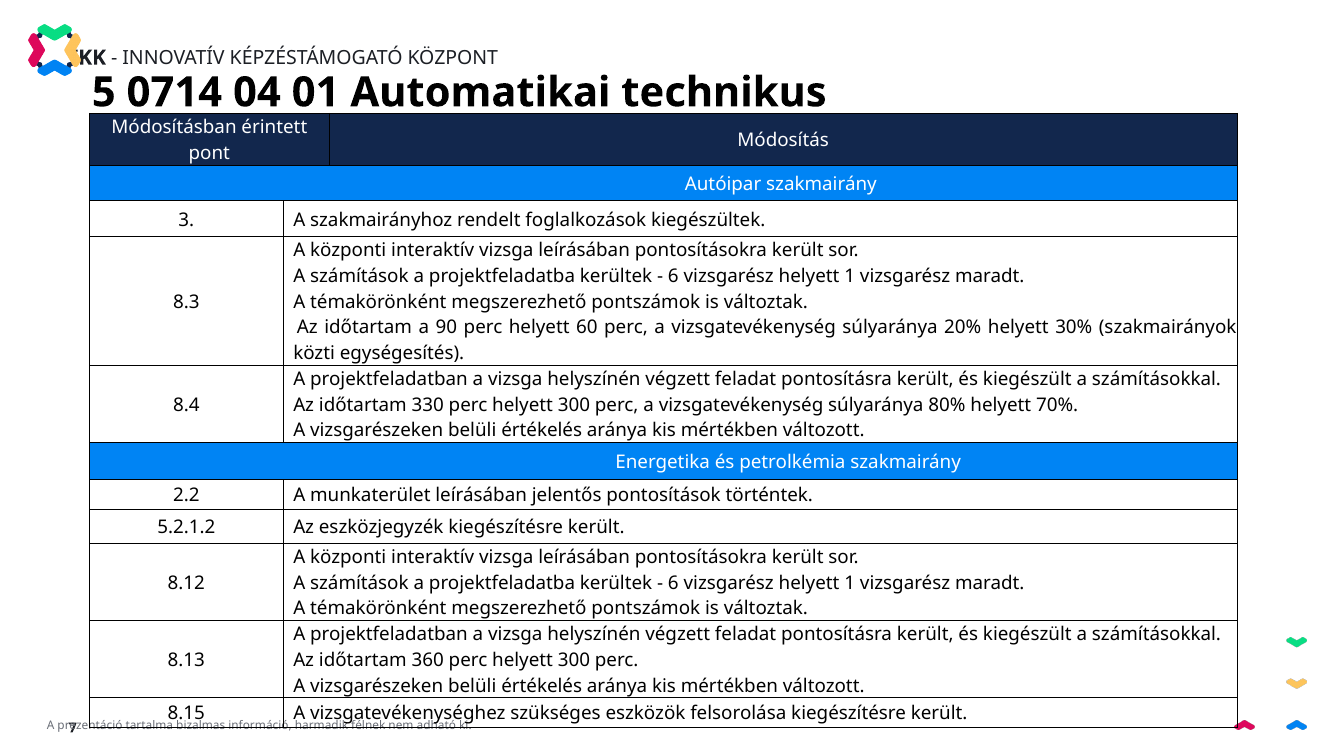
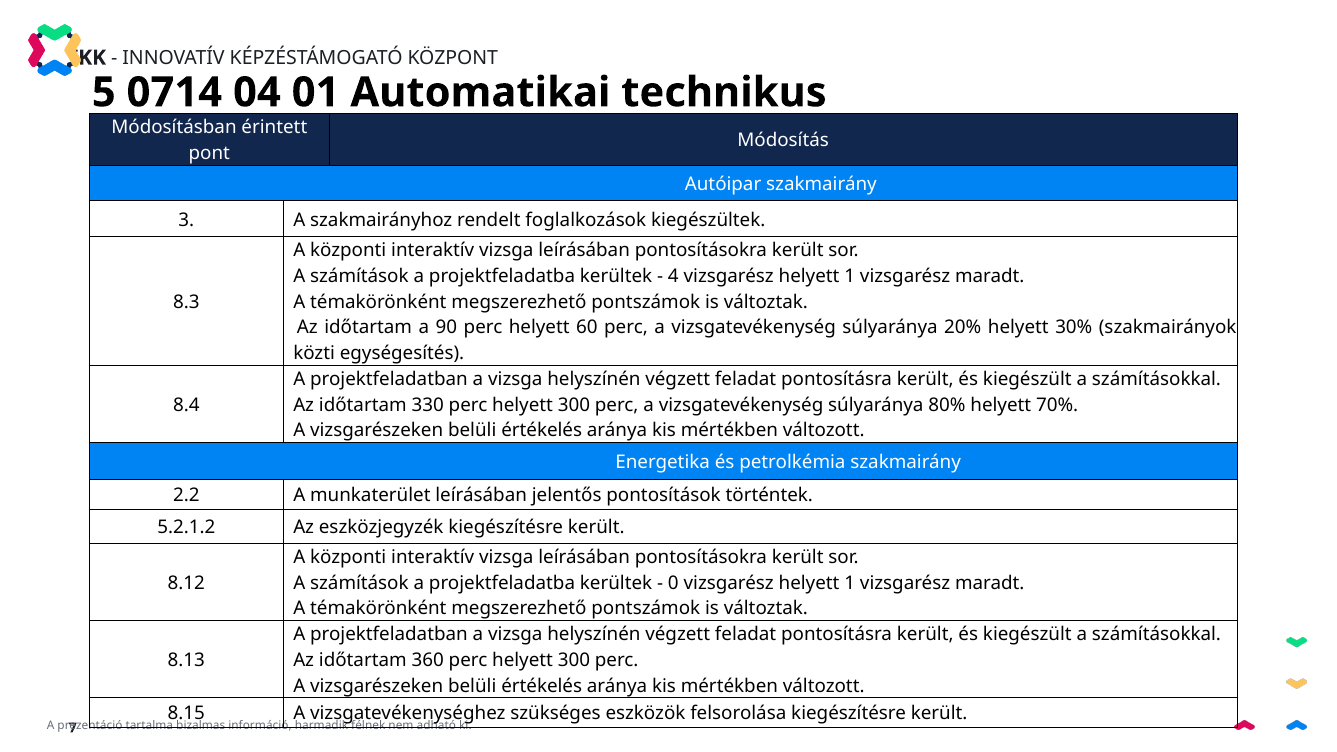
6 at (673, 276): 6 -> 4
6 at (673, 583): 6 -> 0
